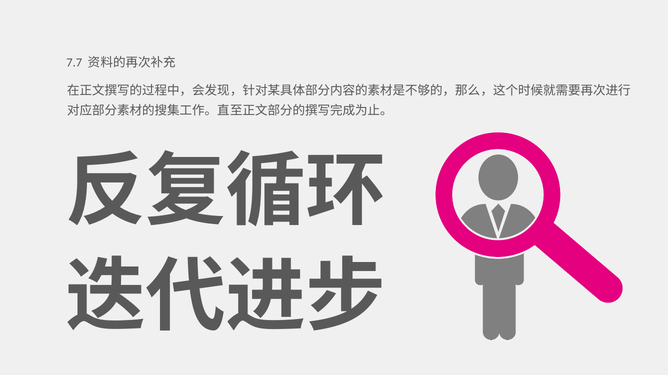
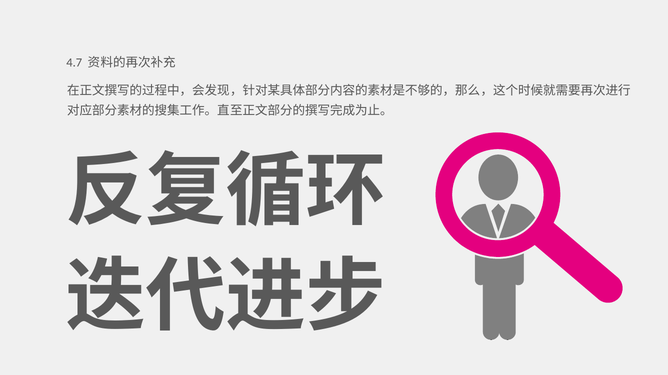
7.7: 7.7 -> 4.7
